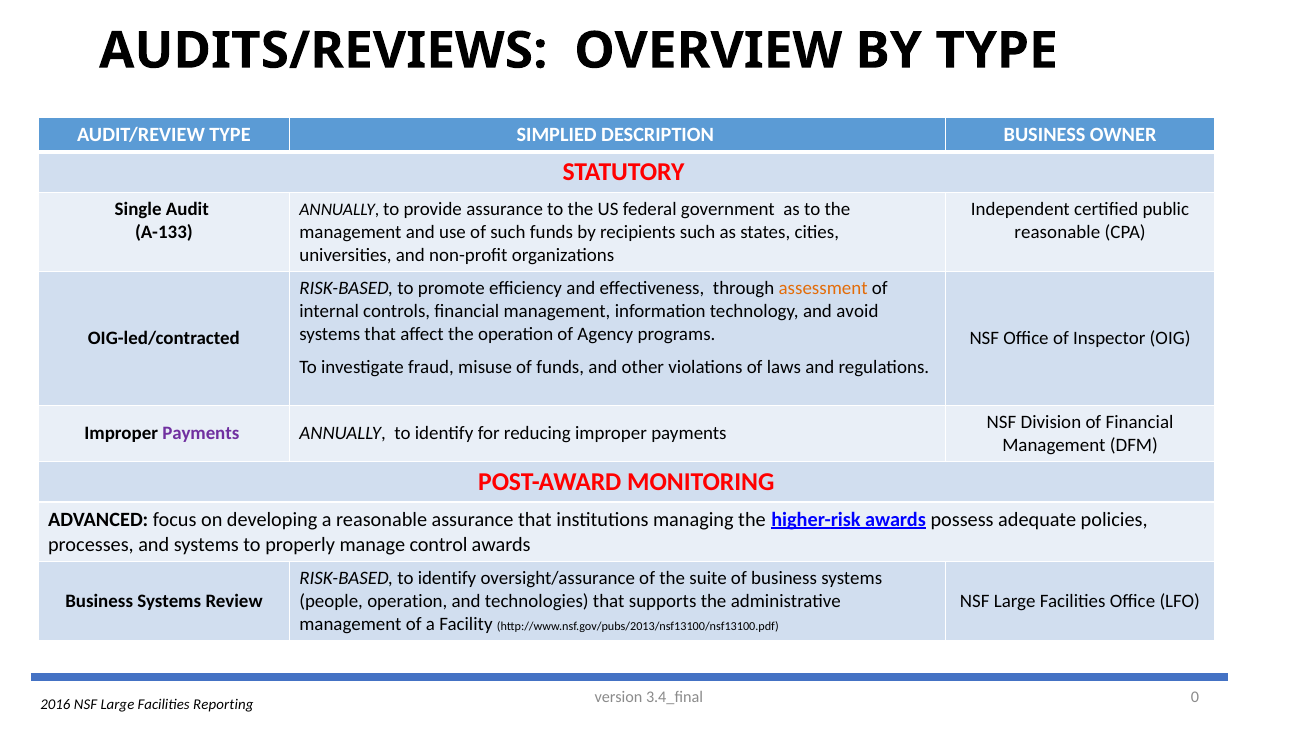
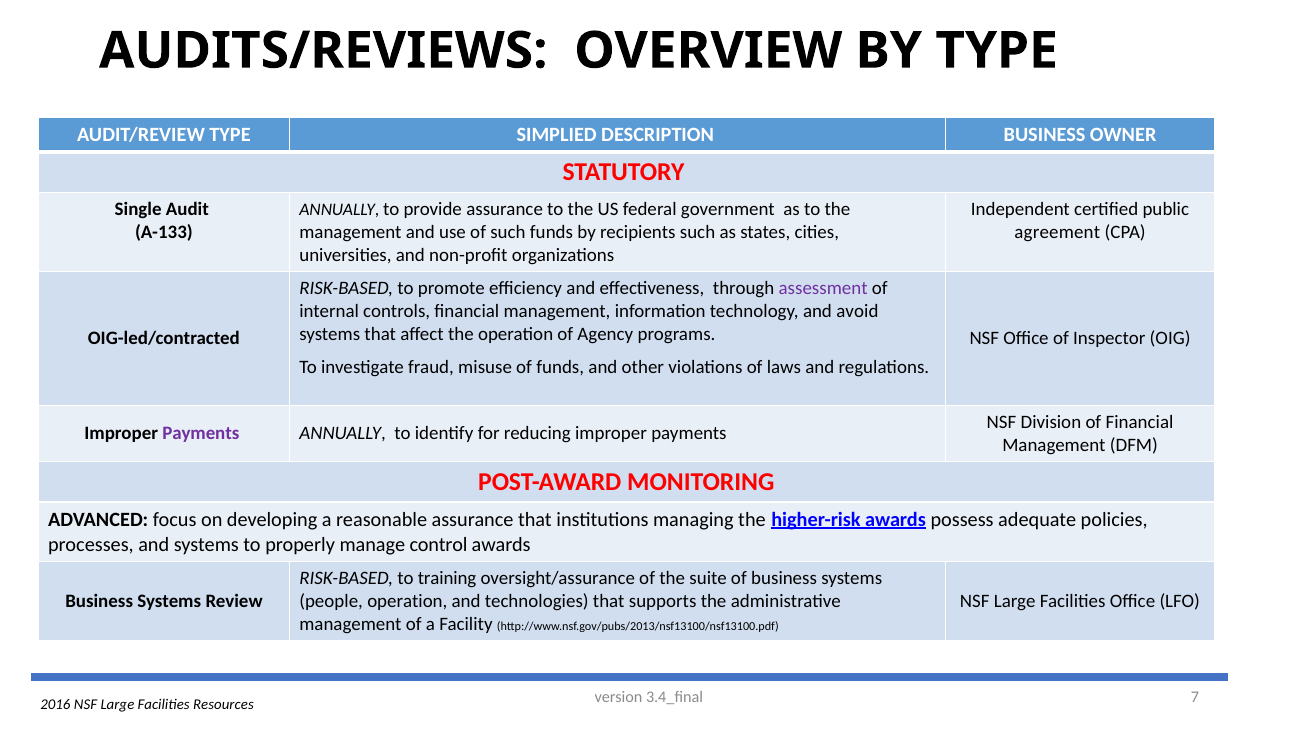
reasonable at (1057, 232): reasonable -> agreement
assessment colour: orange -> purple
RISK-BASED to identify: identify -> training
0: 0 -> 7
Reporting: Reporting -> Resources
